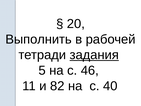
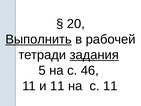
Выполнить underline: none -> present
и 82: 82 -> 11
с 40: 40 -> 11
